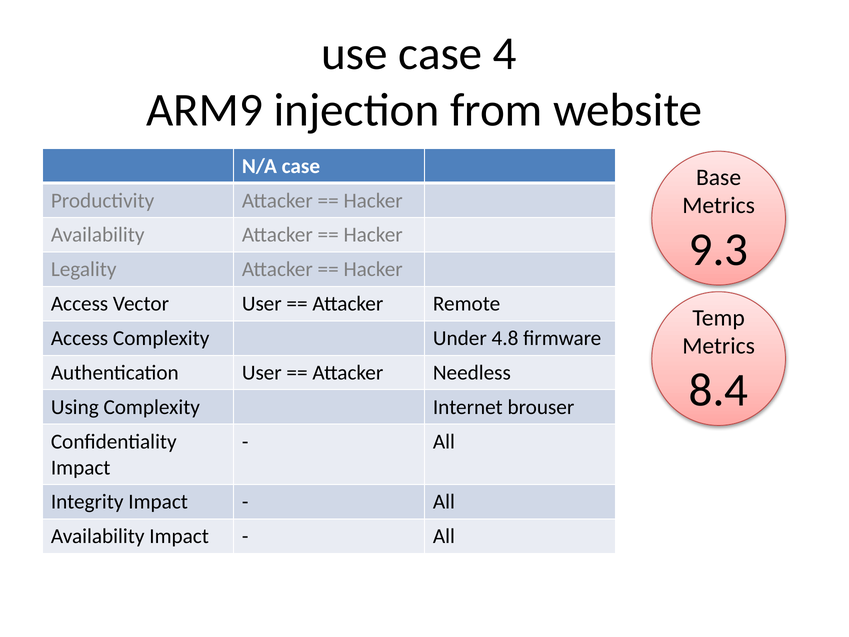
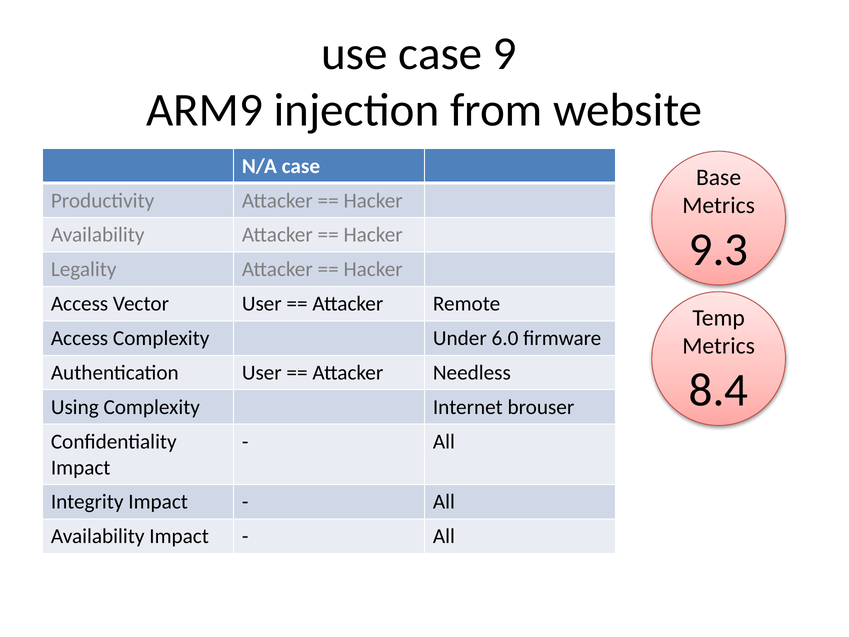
4: 4 -> 9
4.8: 4.8 -> 6.0
